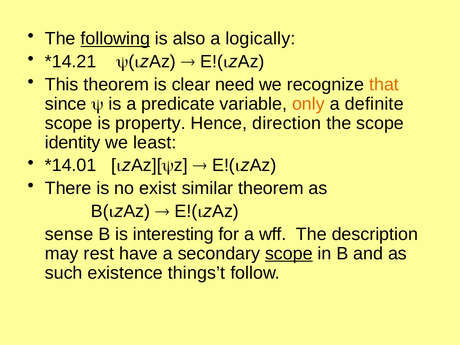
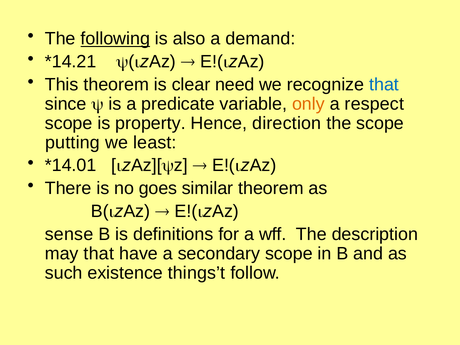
logically: logically -> demand
that at (384, 85) colour: orange -> blue
definite: definite -> respect
identity: identity -> putting
exist: exist -> goes
interesting: interesting -> definitions
may rest: rest -> that
scope at (289, 253) underline: present -> none
